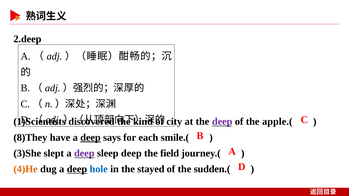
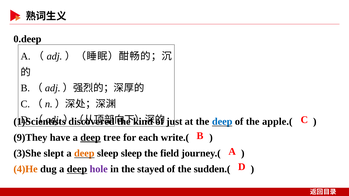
2.deep: 2.deep -> 0.deep
city: city -> just
deep at (222, 122) colour: purple -> blue
8)They: 8)They -> 9)They
says: says -> tree
smile.(: smile.( -> write.(
deep at (84, 154) colour: purple -> orange
sleep deep: deep -> sleep
hole colour: blue -> purple
